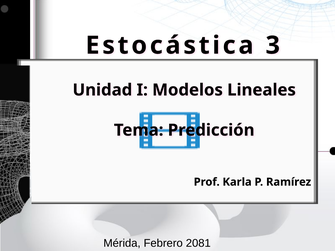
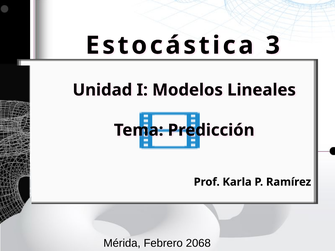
2081: 2081 -> 2068
